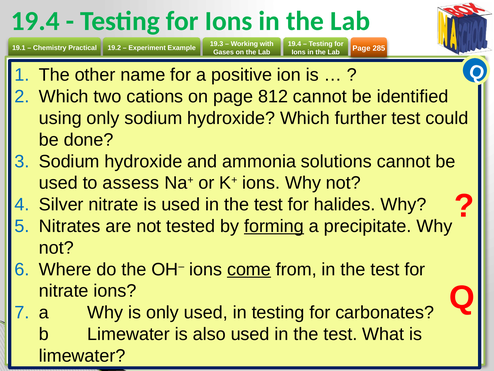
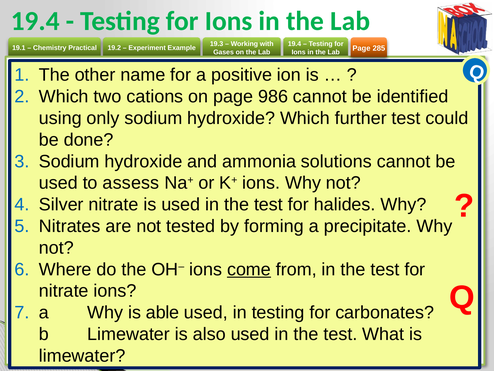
812: 812 -> 986
forming underline: present -> none
is only: only -> able
